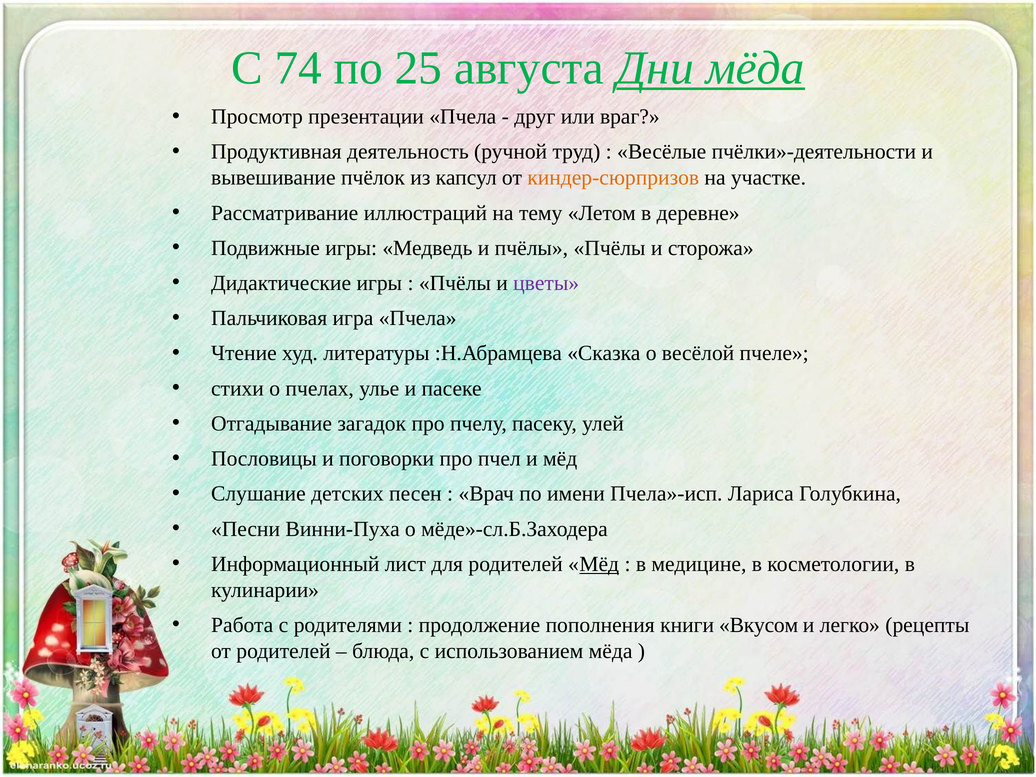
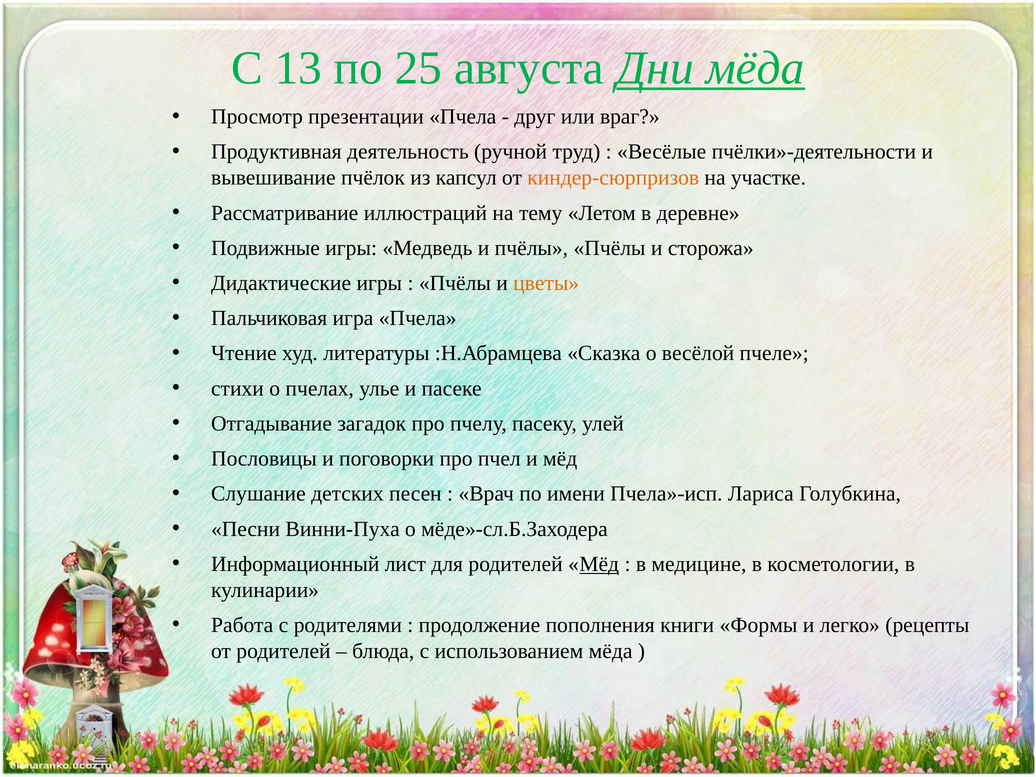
74: 74 -> 13
цветы colour: purple -> orange
Вкусом: Вкусом -> Формы
